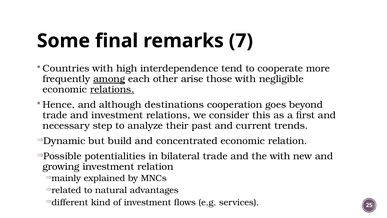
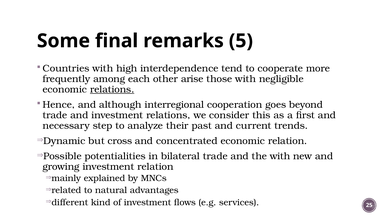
7: 7 -> 5
among underline: present -> none
destinations: destinations -> interregional
build: build -> cross
